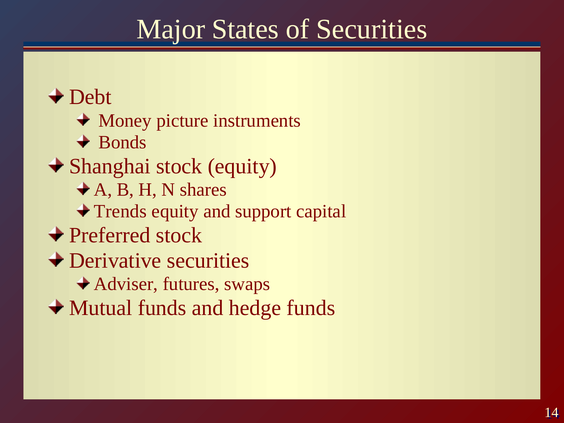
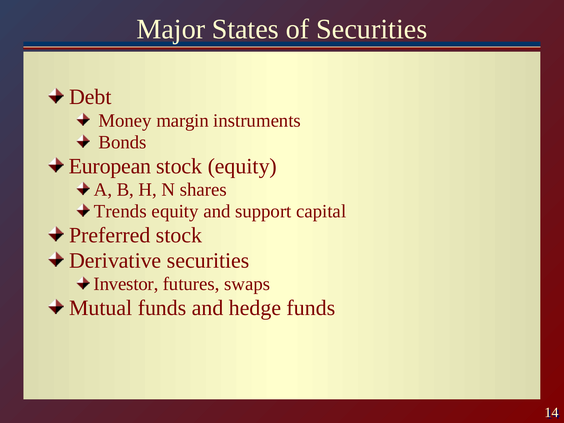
picture: picture -> margin
Shanghai: Shanghai -> European
Adviser: Adviser -> Investor
